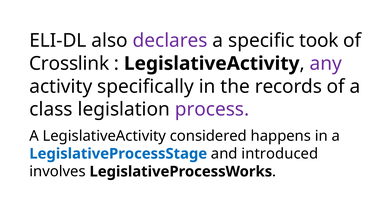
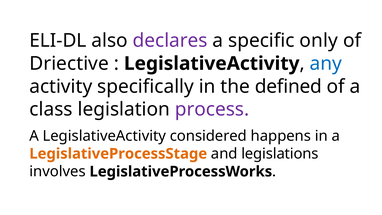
took: took -> only
Crosslink: Crosslink -> Driective
any colour: purple -> blue
records: records -> defined
LegislativeProcessStage colour: blue -> orange
introduced: introduced -> legislations
